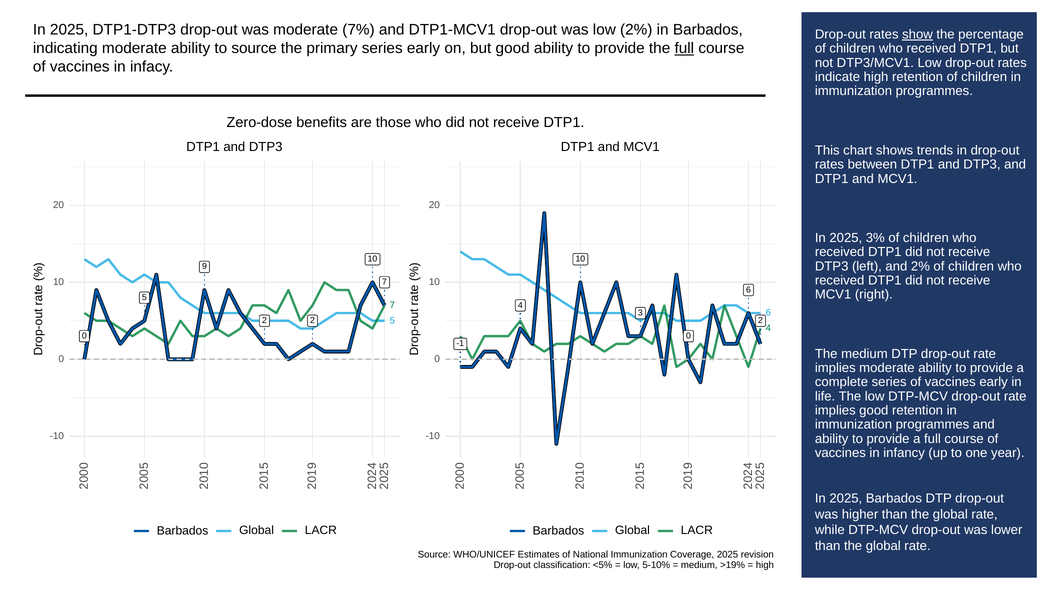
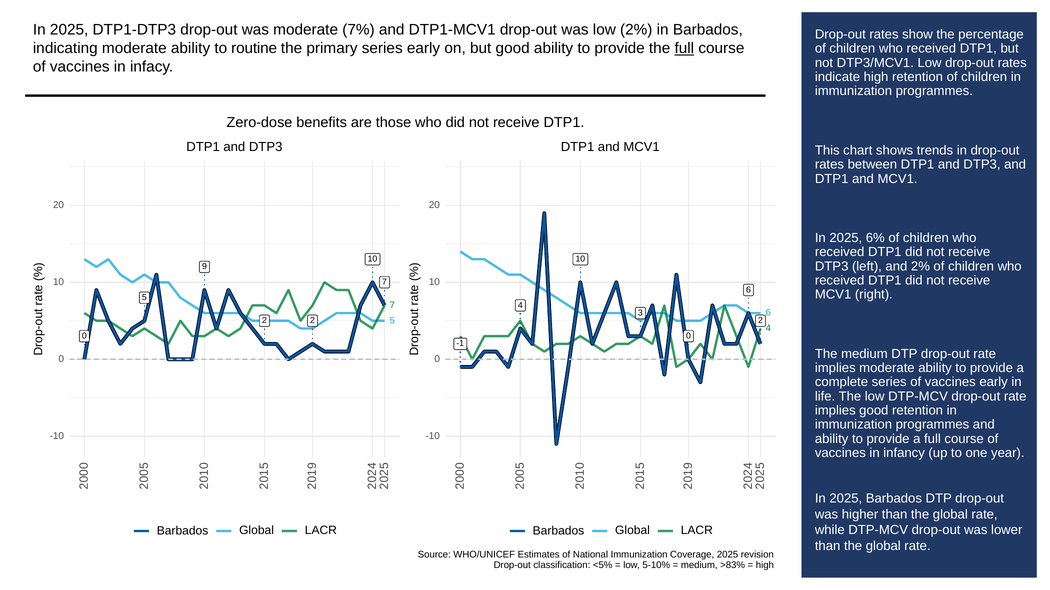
show underline: present -> none
to source: source -> routine
3%: 3% -> 6%
>19%: >19% -> >83%
